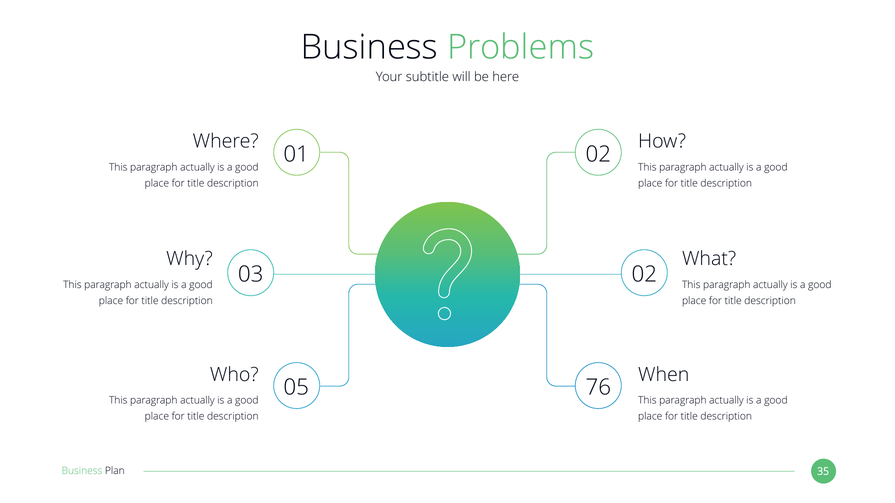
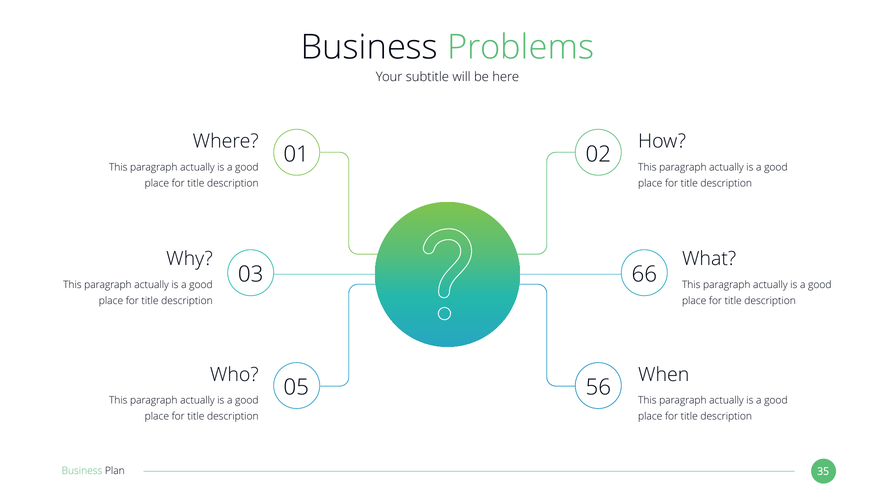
03 02: 02 -> 66
76: 76 -> 56
